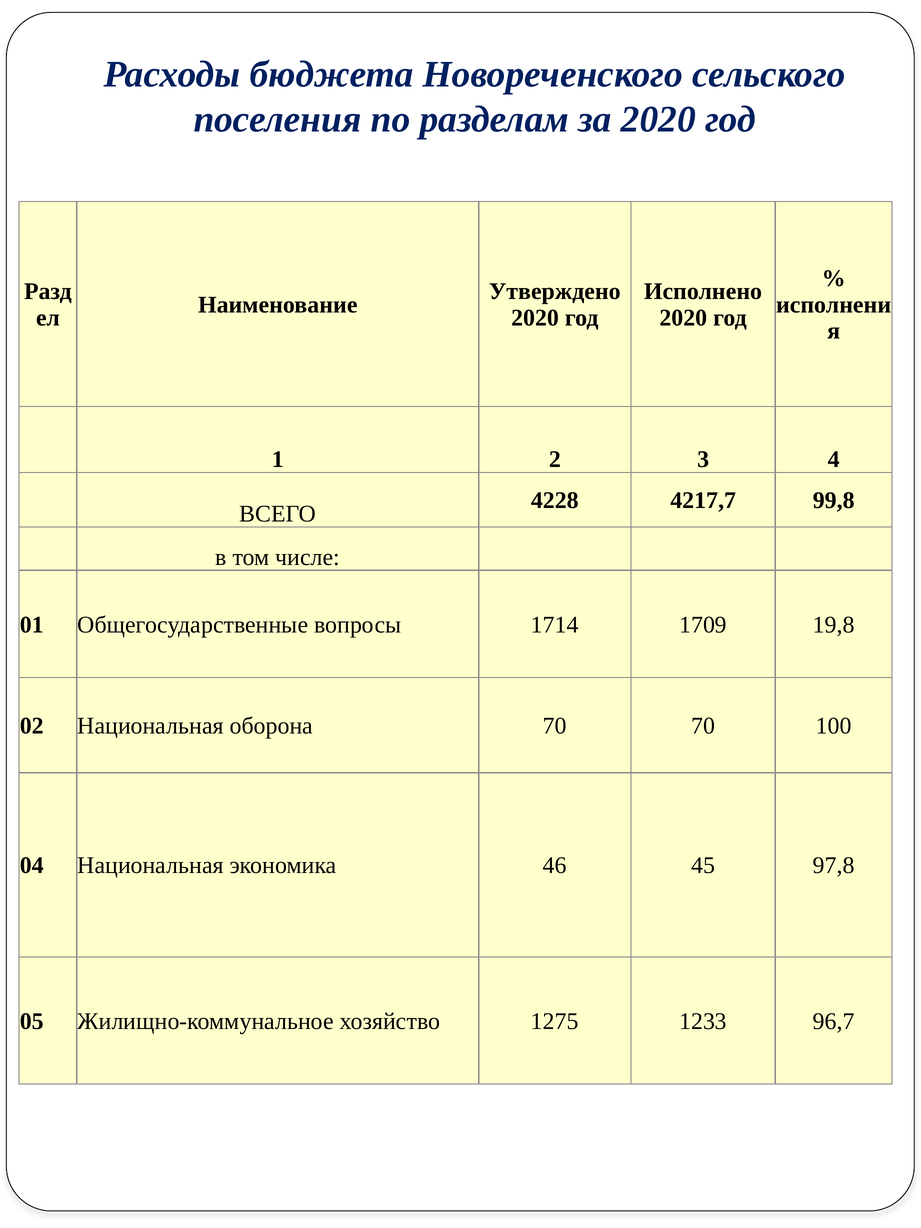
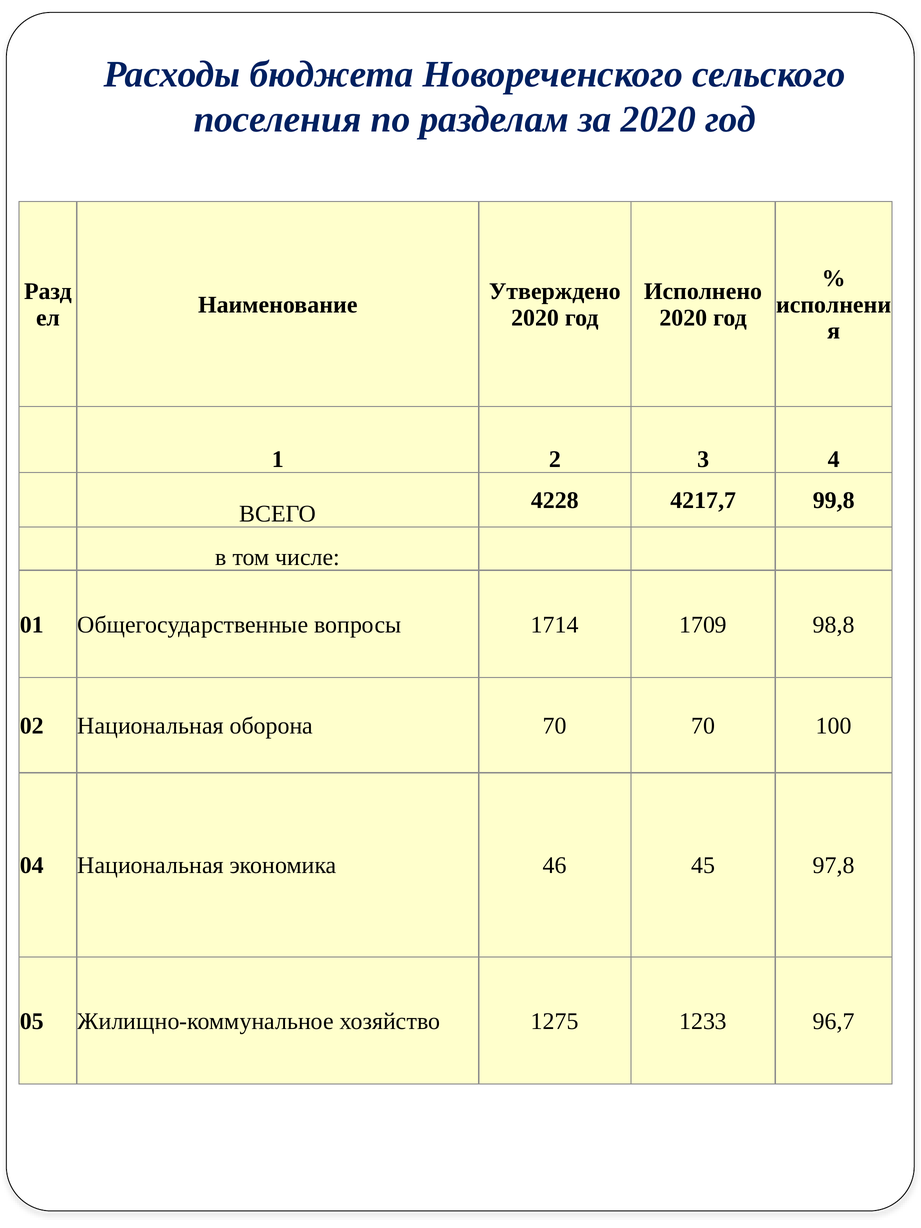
19,8: 19,8 -> 98,8
